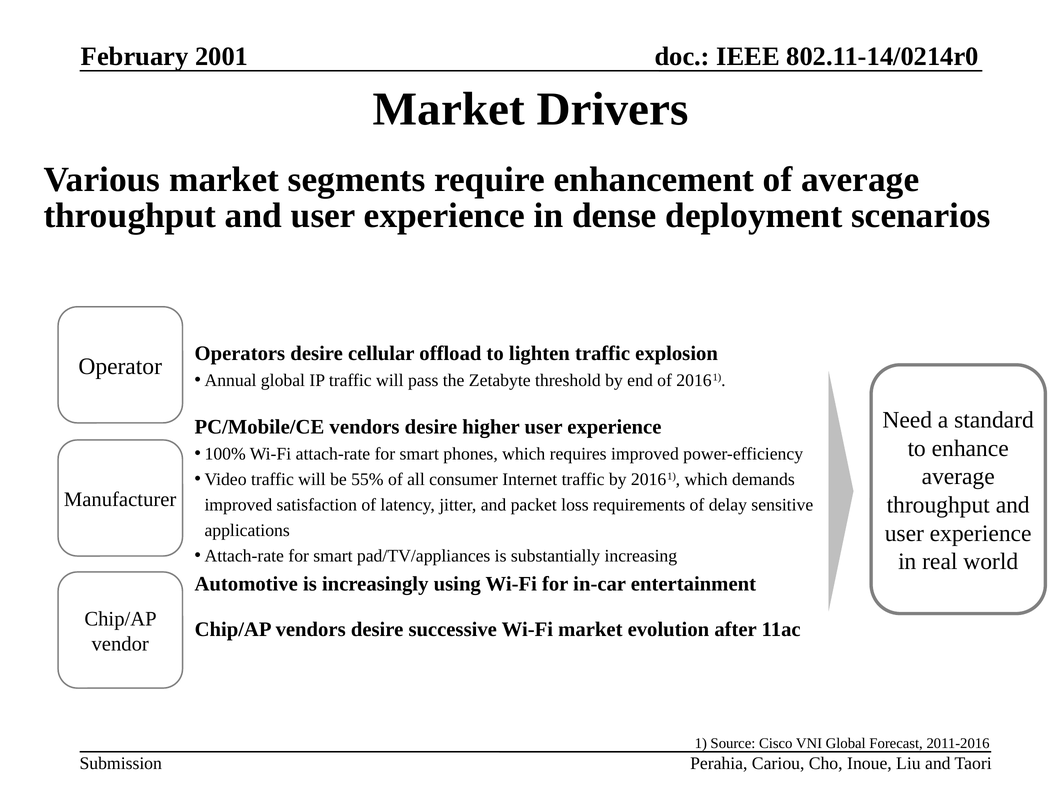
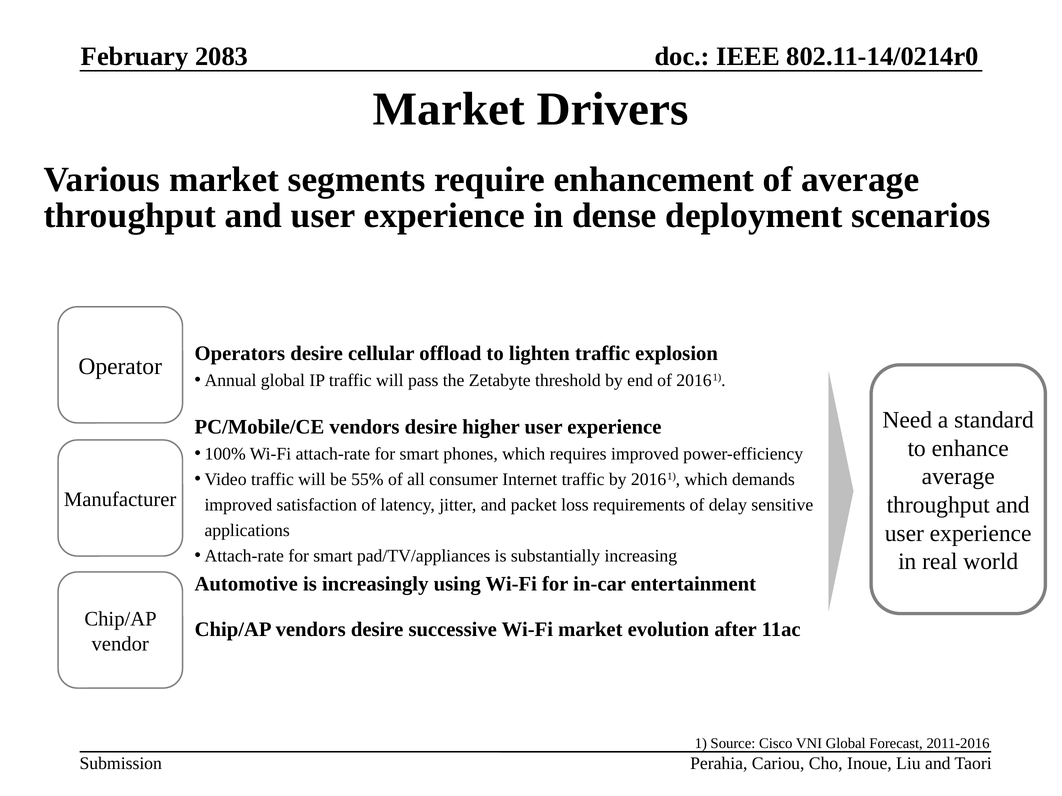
2001: 2001 -> 2083
